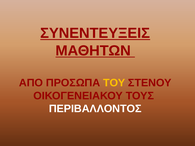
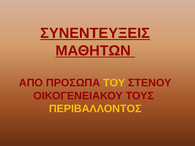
ΠΕΡΙΒΑΛΛΟΝΤΟΣ colour: white -> yellow
